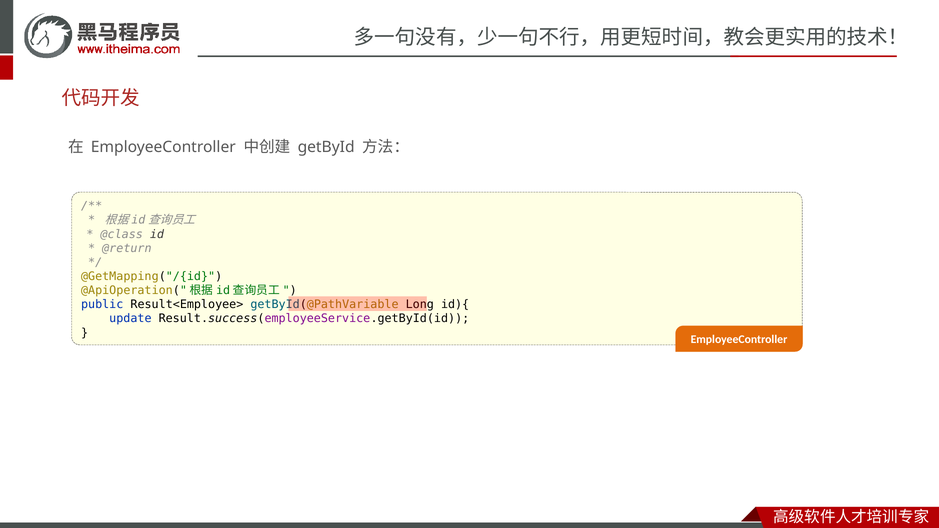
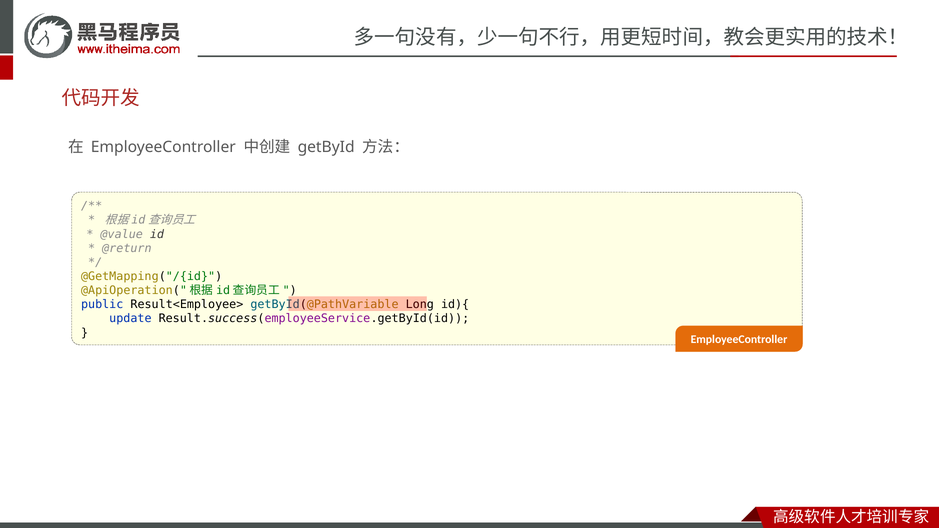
@class: @class -> @value
